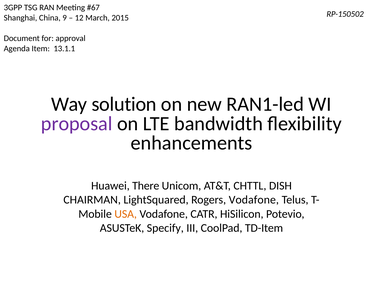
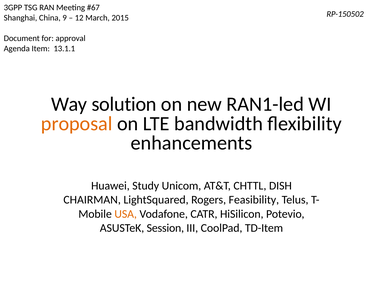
proposal colour: purple -> orange
There: There -> Study
Rogers Vodafone: Vodafone -> Feasibility
Specify: Specify -> Session
